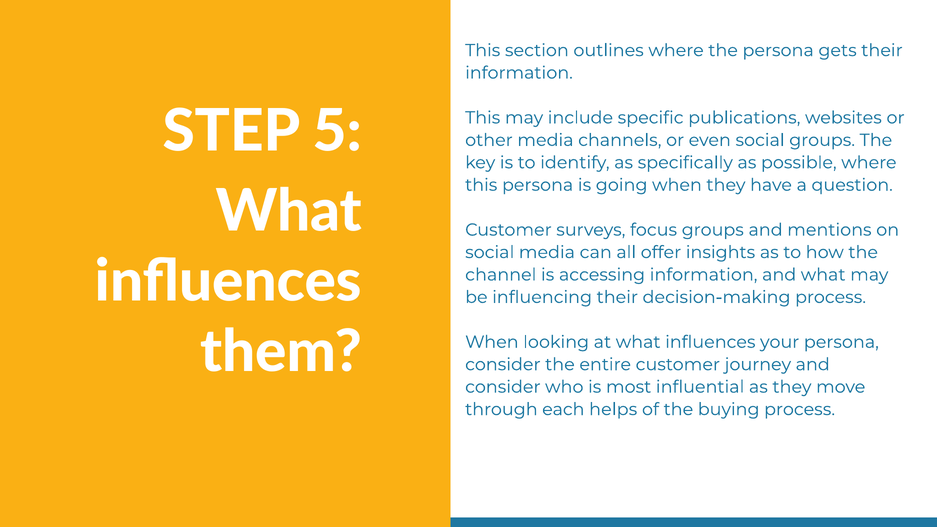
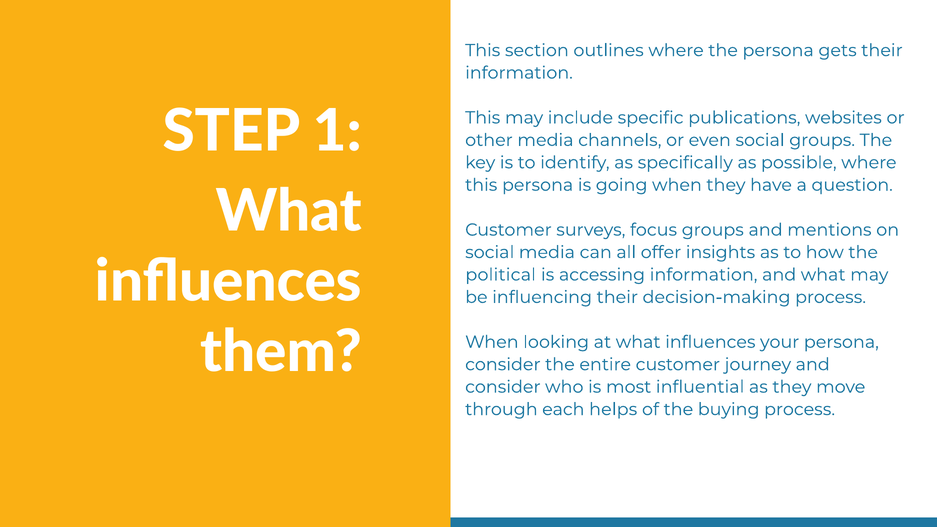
5: 5 -> 1
channel: channel -> political
